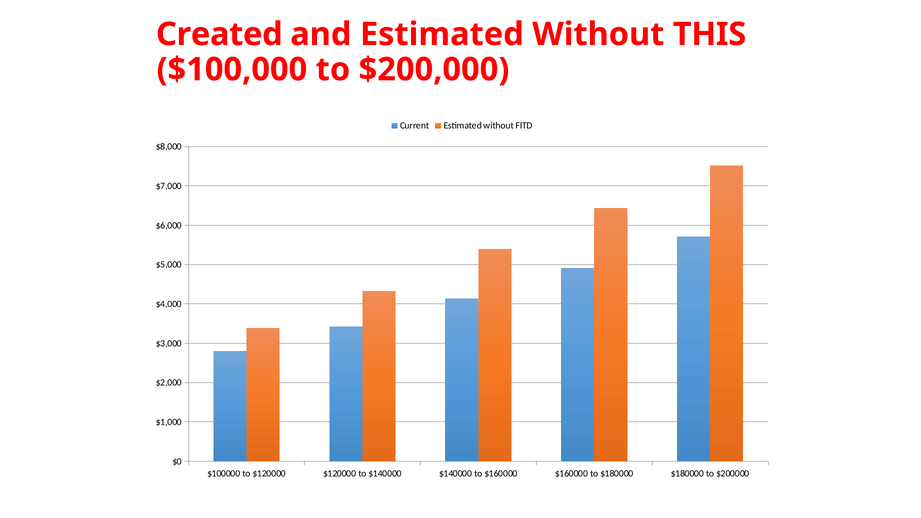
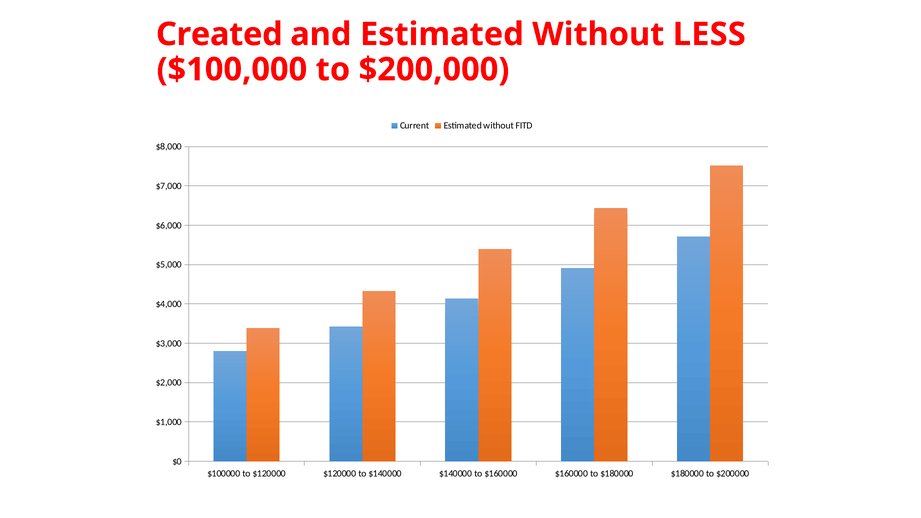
THIS: THIS -> LESS
